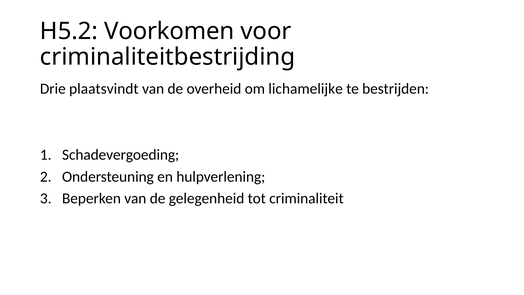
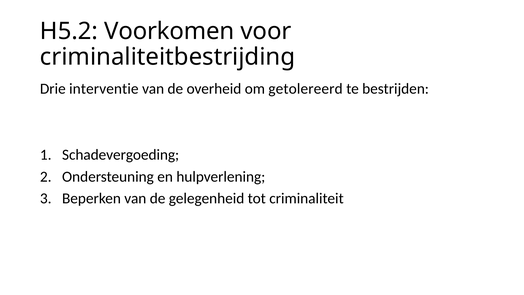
plaatsvindt: plaatsvindt -> interventie
lichamelijke: lichamelijke -> getolereerd
